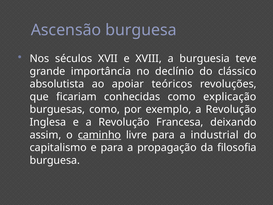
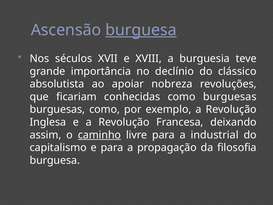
burguesa at (141, 30) underline: none -> present
teóricos: teóricos -> nobreza
como explicação: explicação -> burguesas
